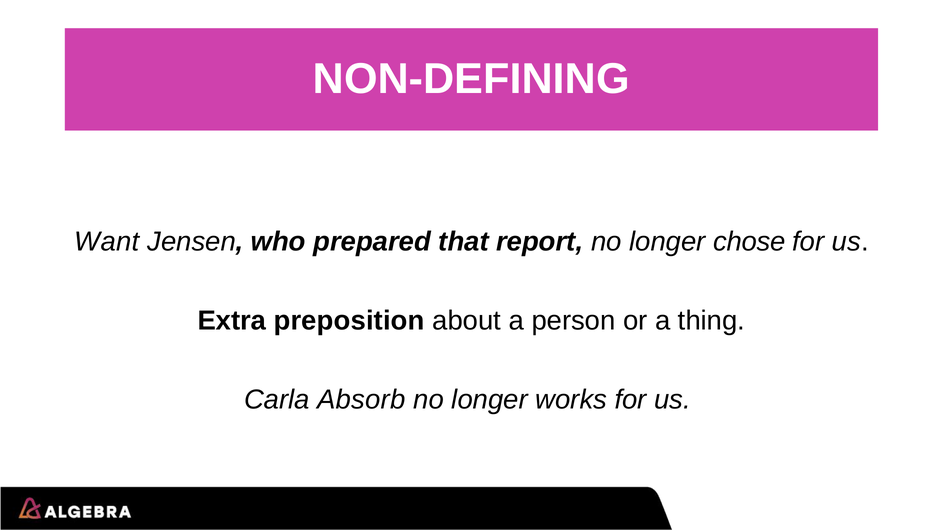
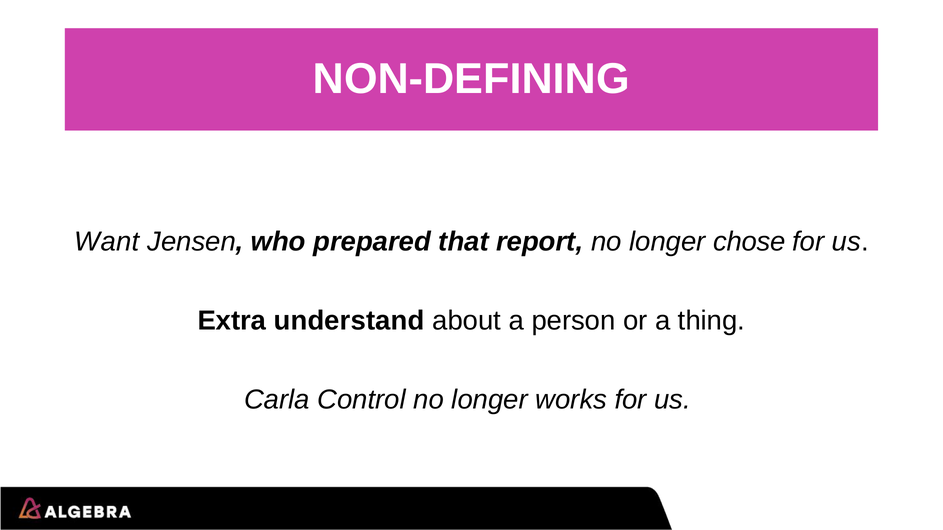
preposition: preposition -> understand
Absorb: Absorb -> Control
